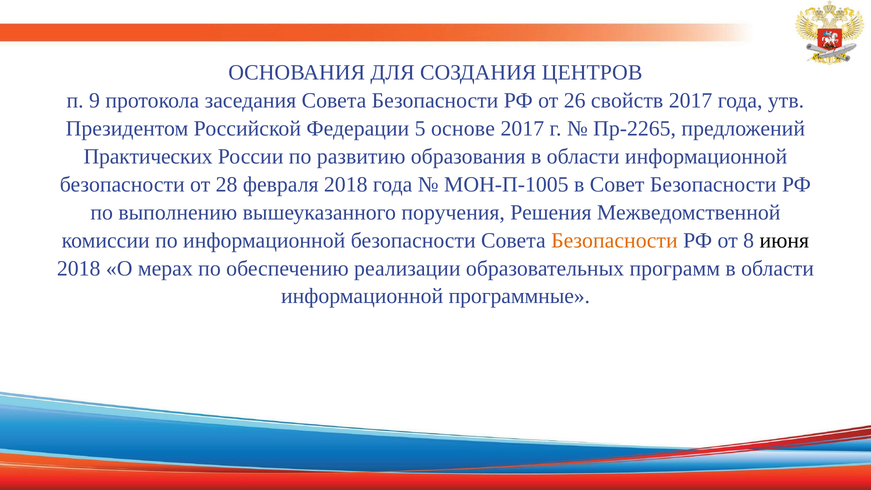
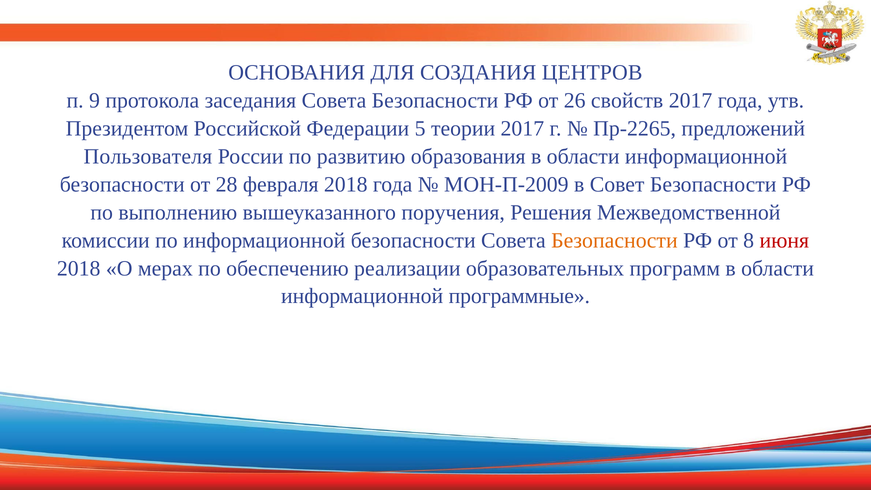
основе: основе -> теории
Практических: Практических -> Пользователя
МОН-П-1005: МОН-П-1005 -> МОН-П-2009
июня colour: black -> red
